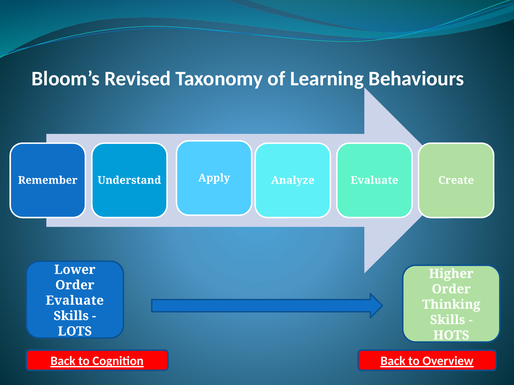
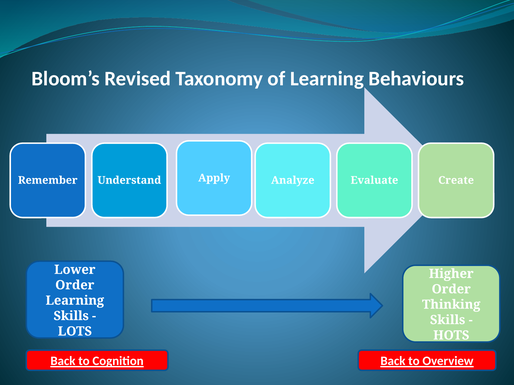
Evaluate at (75, 301): Evaluate -> Learning
